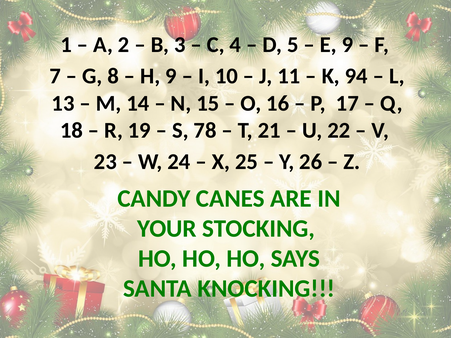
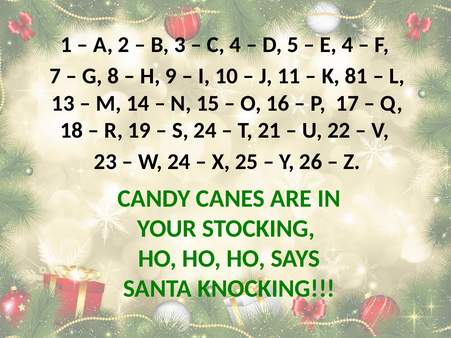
E 9: 9 -> 4
94: 94 -> 81
S 78: 78 -> 24
